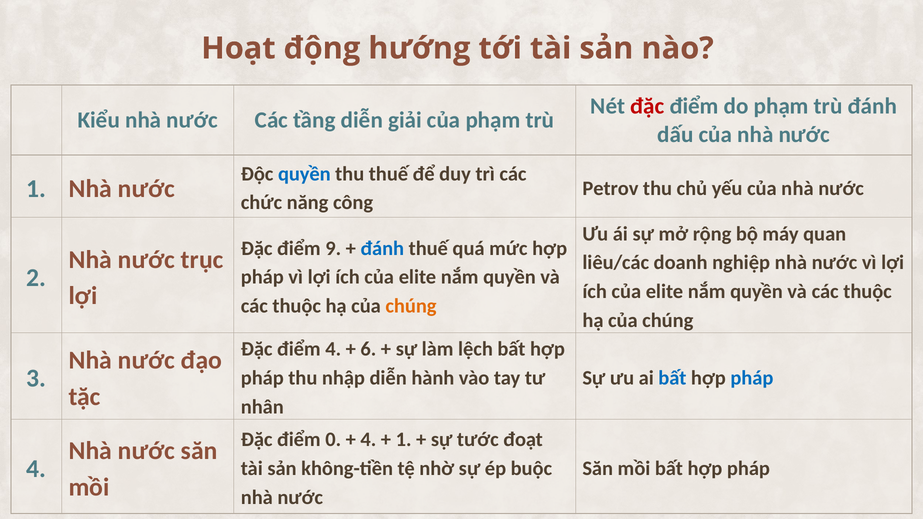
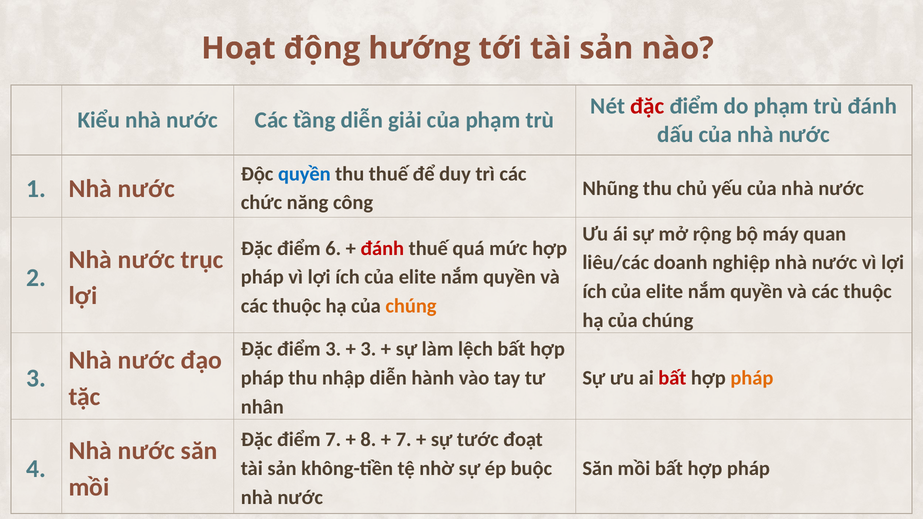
Petrov: Petrov -> Nhũng
9: 9 -> 6
đánh at (382, 248) colour: blue -> red
điểm 4: 4 -> 3
6 at (368, 349): 6 -> 3
bất at (672, 378) colour: blue -> red
pháp at (752, 378) colour: blue -> orange
điểm 0: 0 -> 7
4 at (368, 440): 4 -> 8
1 at (404, 440): 1 -> 7
